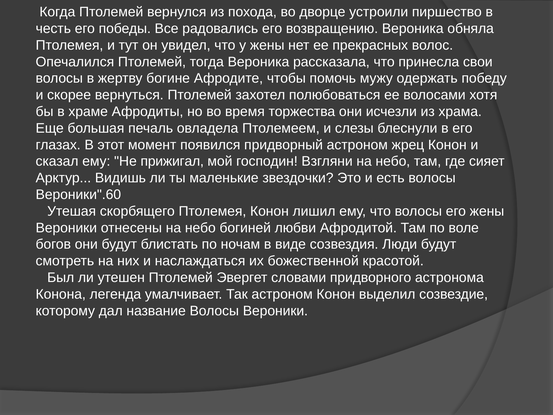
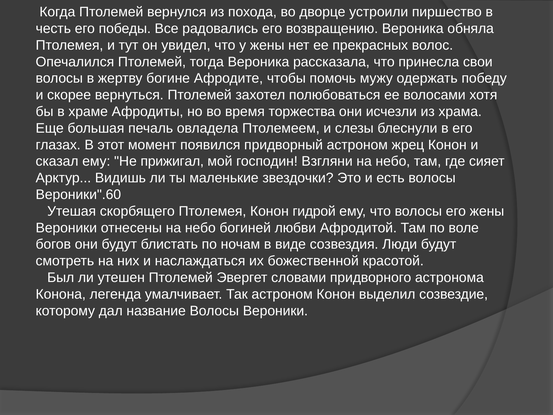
лишил: лишил -> гидрой
